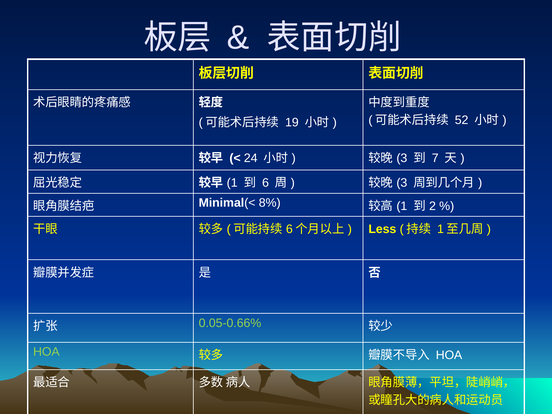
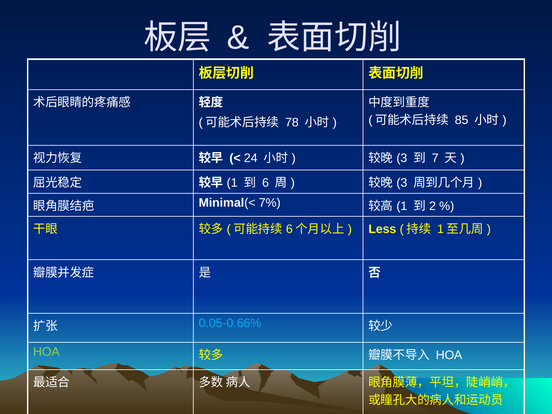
52: 52 -> 85
19: 19 -> 78
8%: 8% -> 7%
0.05-0.66% colour: light green -> light blue
